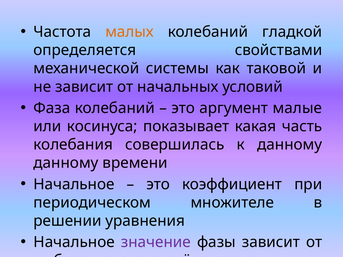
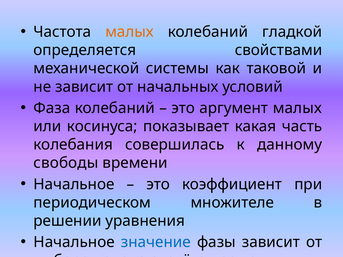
аргумент малые: малые -> малых
данному at (66, 163): данному -> свободы
значение colour: purple -> blue
